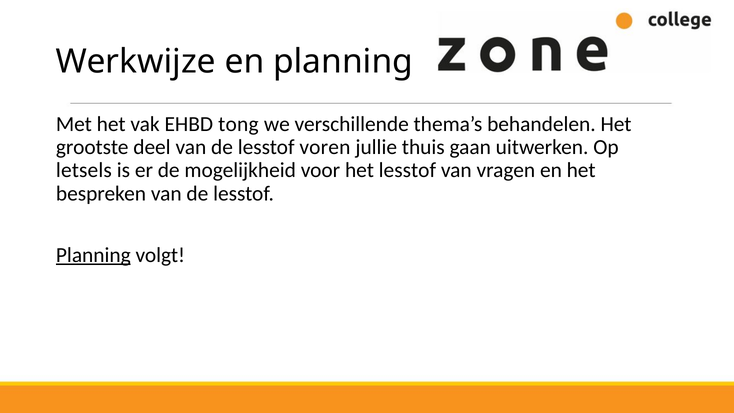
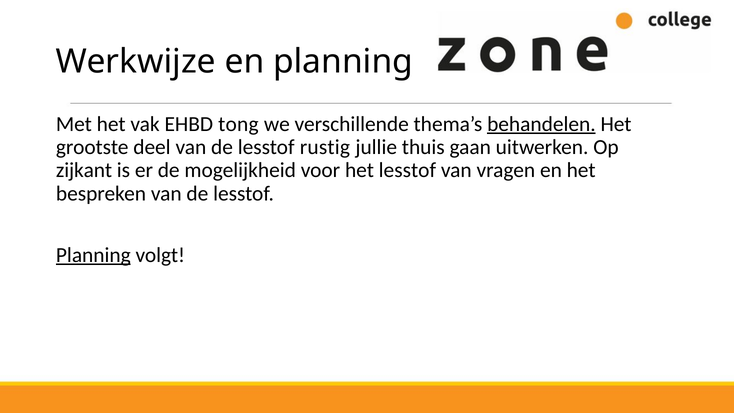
behandelen underline: none -> present
voren: voren -> rustig
letsels: letsels -> zijkant
